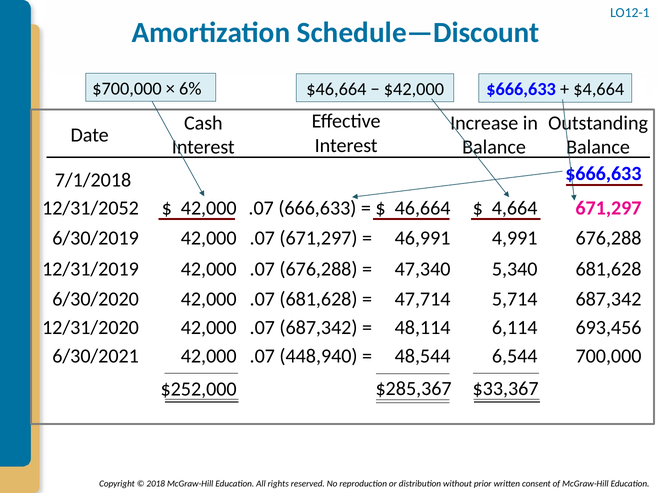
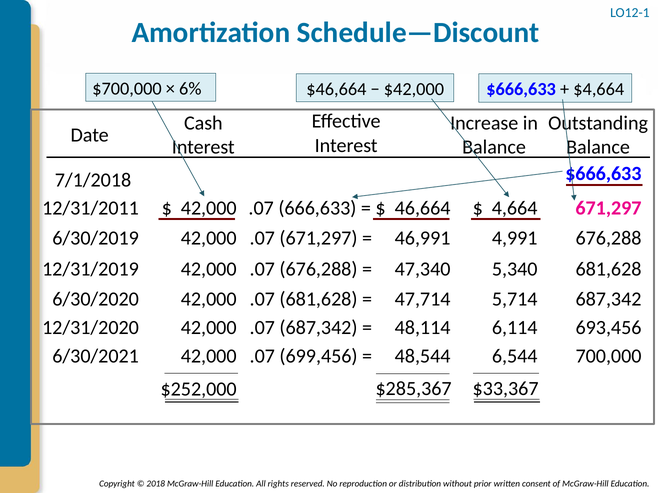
12/31/2052: 12/31/2052 -> 12/31/2011
448,940: 448,940 -> 699,456
